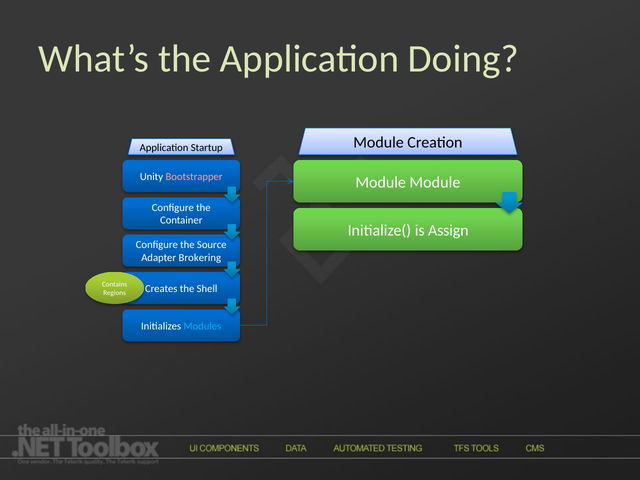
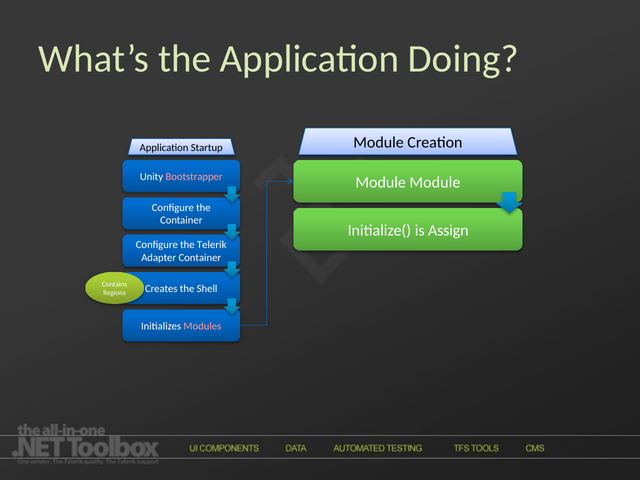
Source: Source -> Telerik
Adapter Brokering: Brokering -> Container
Modules colour: light blue -> pink
